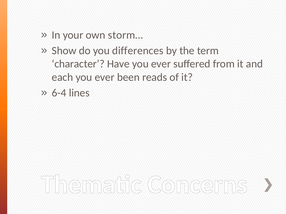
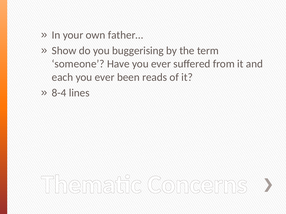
storm…: storm… -> father…
differences: differences -> buggerising
character: character -> someone
6-4: 6-4 -> 8-4
